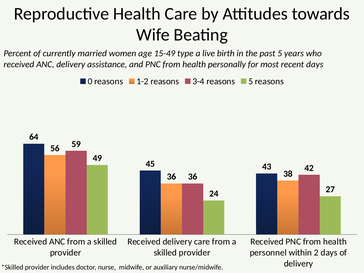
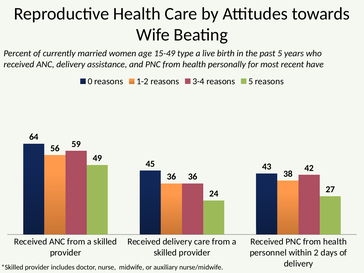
recent days: days -> have
